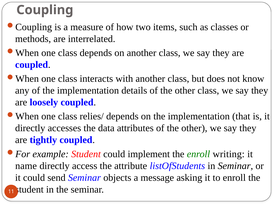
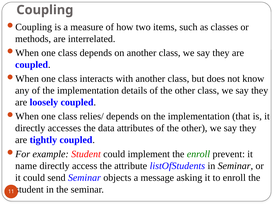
writing: writing -> prevent
